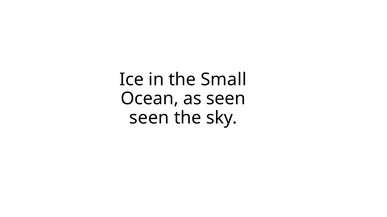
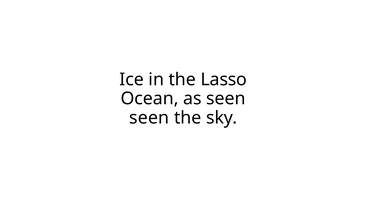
Small: Small -> Lasso
